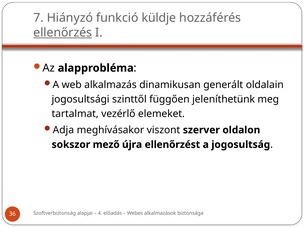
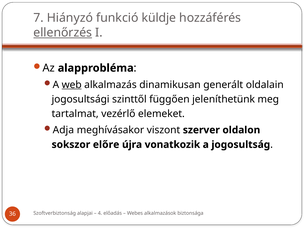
web underline: none -> present
mező: mező -> előre
ellenőrzést: ellenőrzést -> vonatkozik
